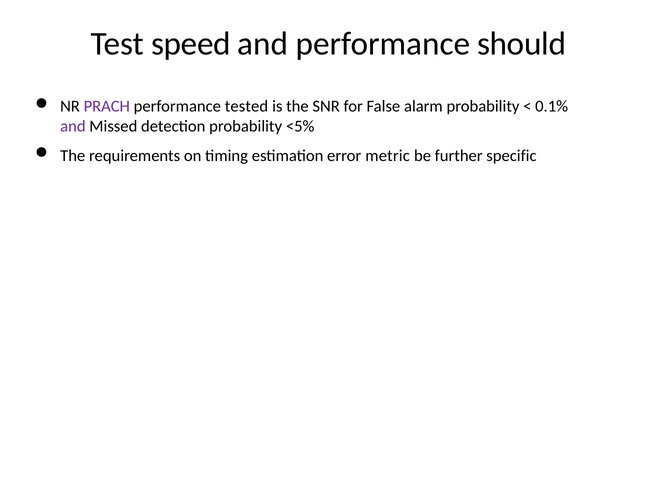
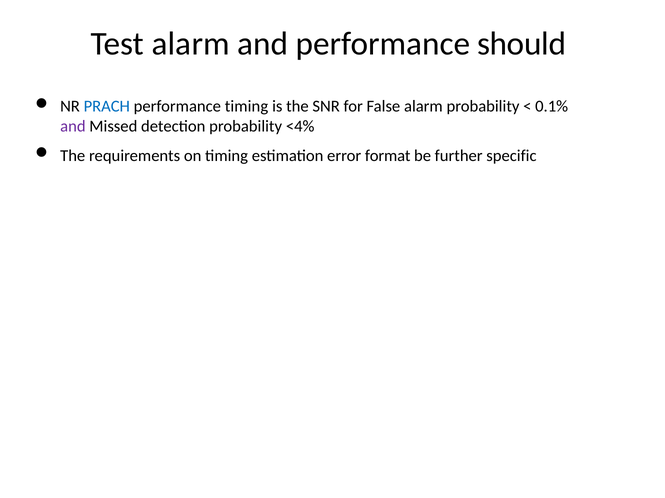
Test speed: speed -> alarm
PRACH colour: purple -> blue
performance tested: tested -> timing
<5%: <5% -> <4%
metric: metric -> format
